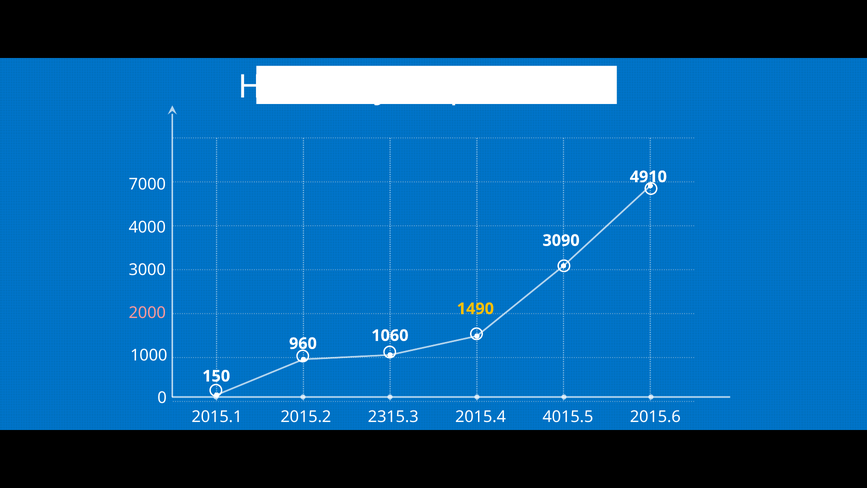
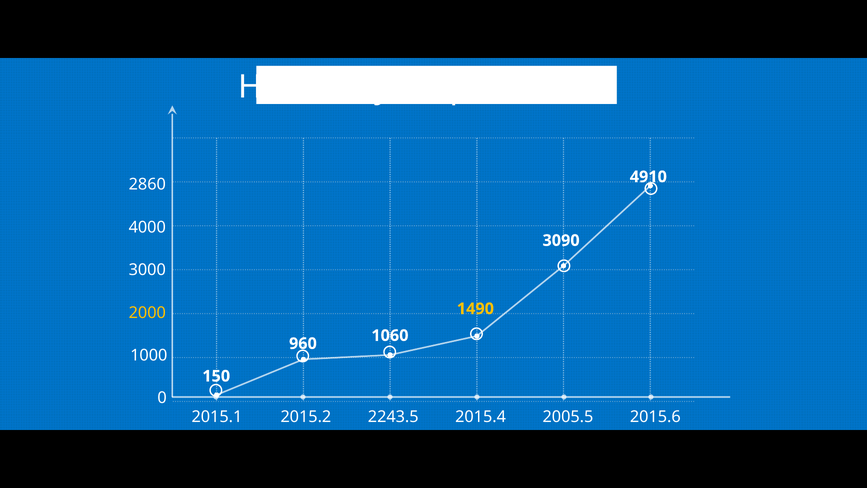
7000: 7000 -> 2860
2000 colour: pink -> yellow
2315.3: 2315.3 -> 2243.5
4015.5: 4015.5 -> 2005.5
